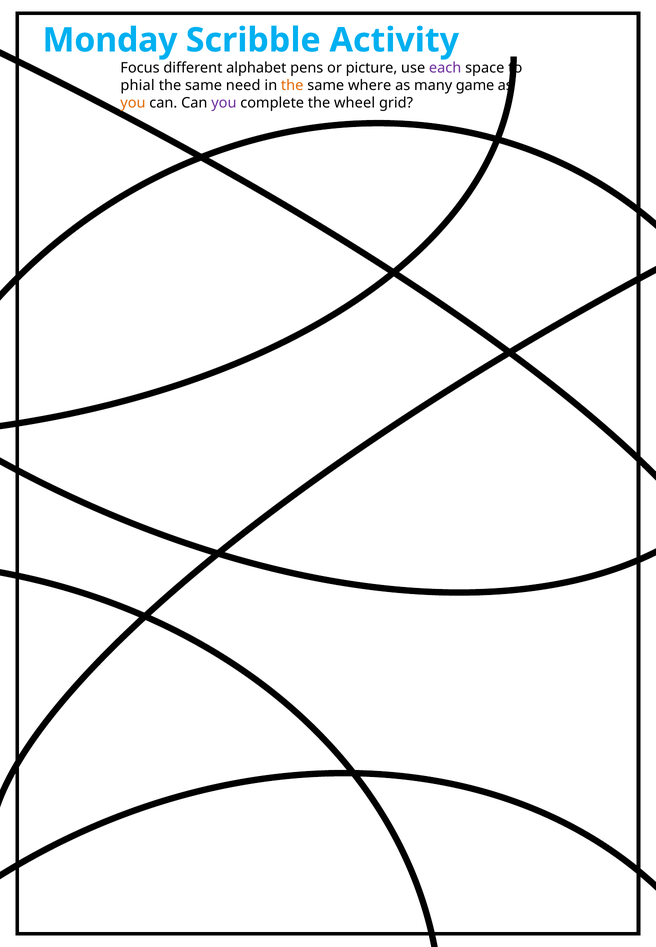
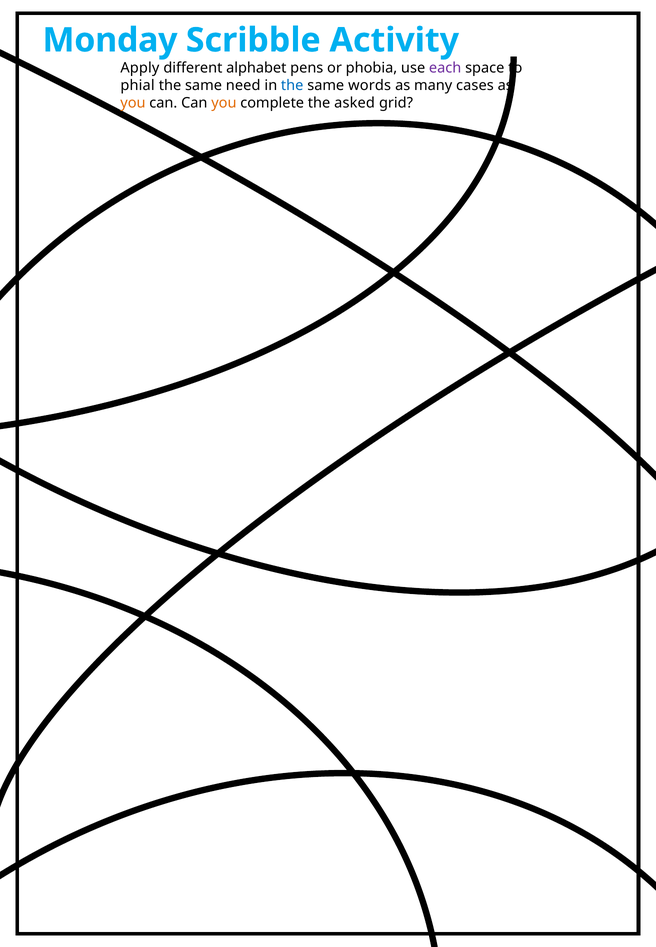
Focus: Focus -> Apply
picture: picture -> phobia
the at (292, 86) colour: orange -> blue
where: where -> words
game: game -> cases
you at (224, 103) colour: purple -> orange
wheel: wheel -> asked
